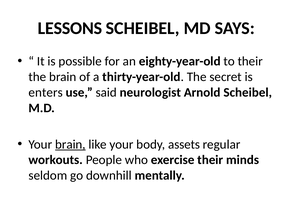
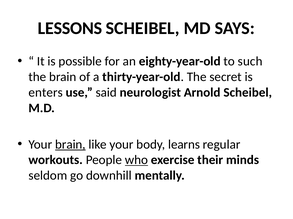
to their: their -> such
assets: assets -> learns
who underline: none -> present
